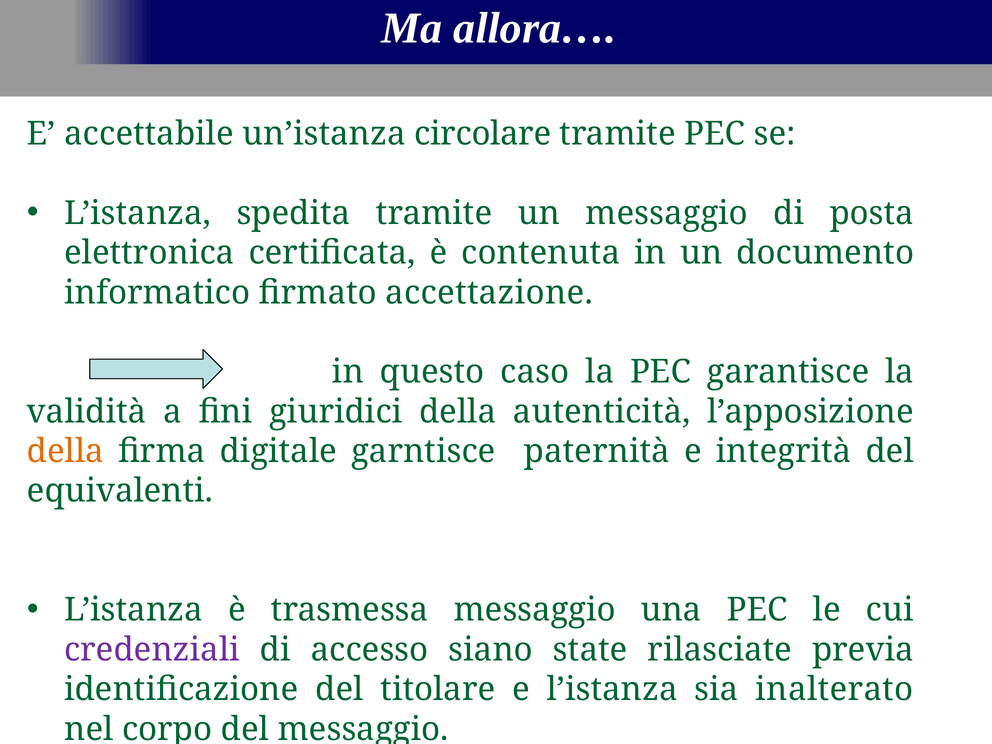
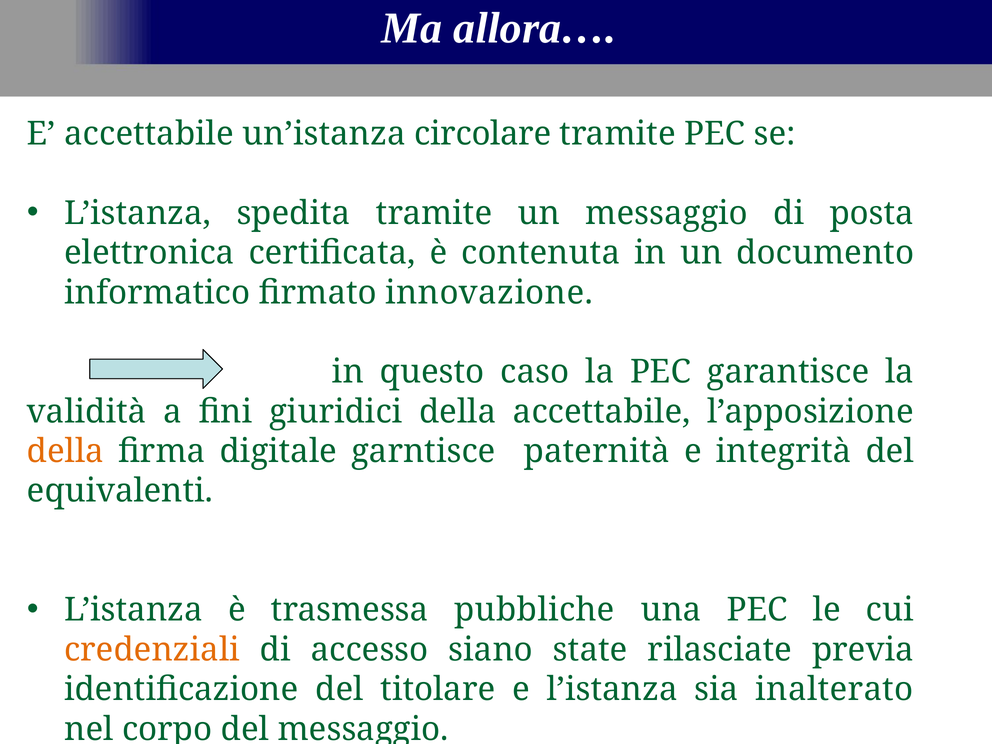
accettazione: accettazione -> innovazione
della autenticità: autenticità -> accettabile
trasmessa messaggio: messaggio -> pubbliche
credenziali colour: purple -> orange
